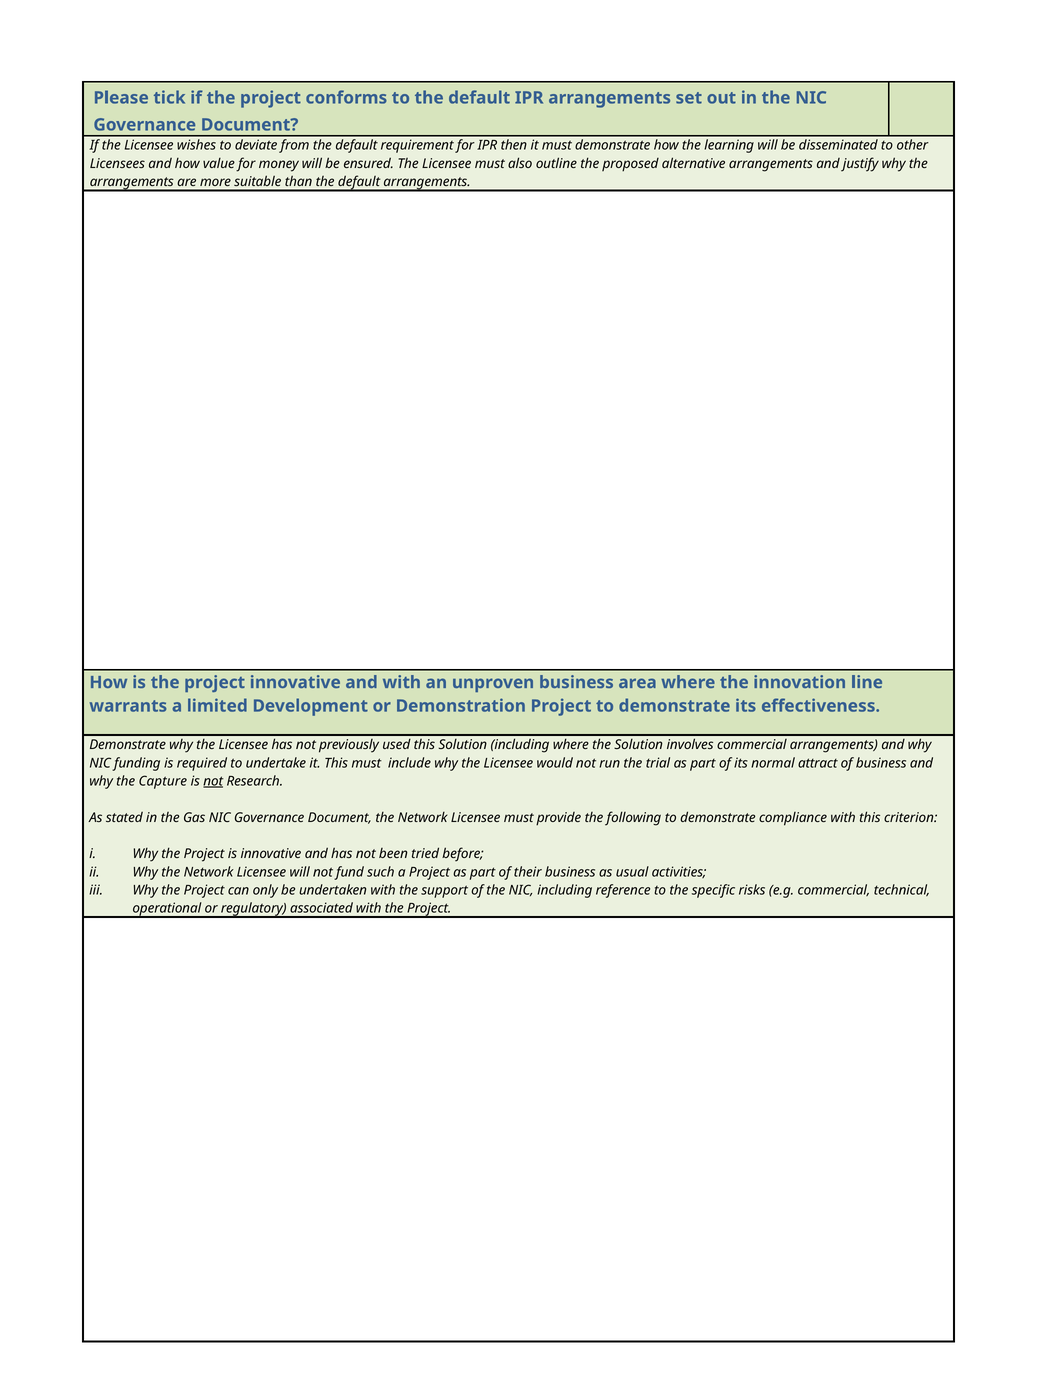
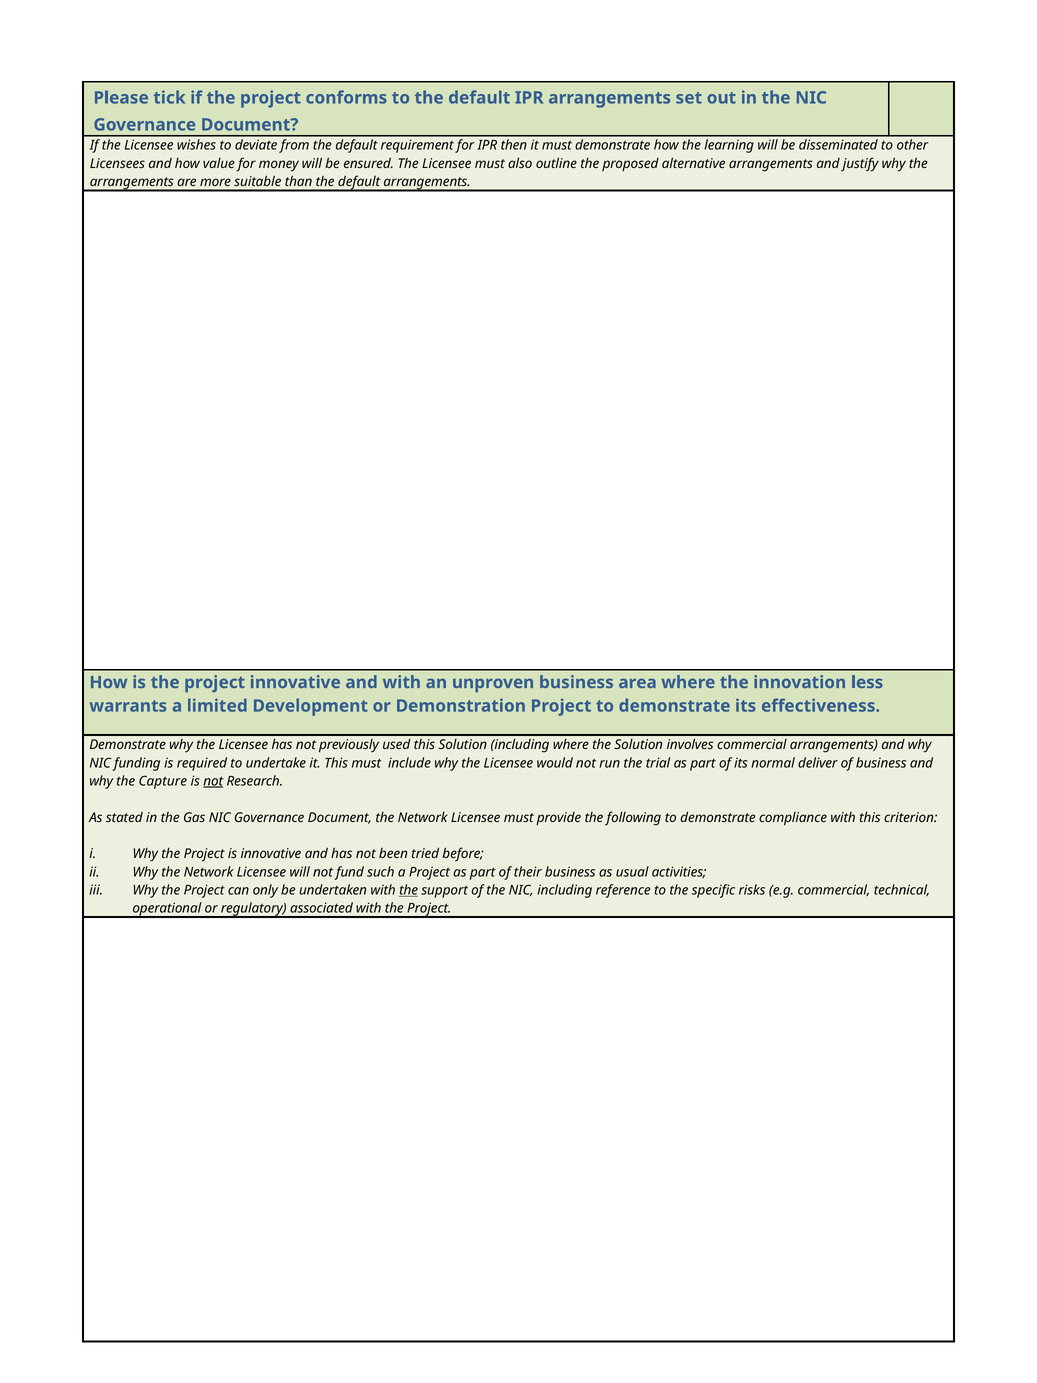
line: line -> less
attract: attract -> deliver
the at (409, 890) underline: none -> present
